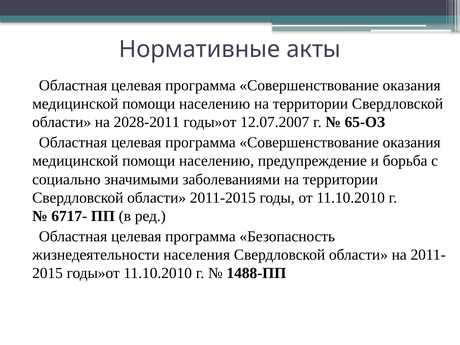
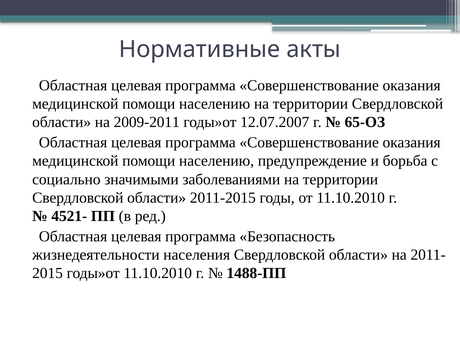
2028-2011: 2028-2011 -> 2009-2011
6717-: 6717- -> 4521-
